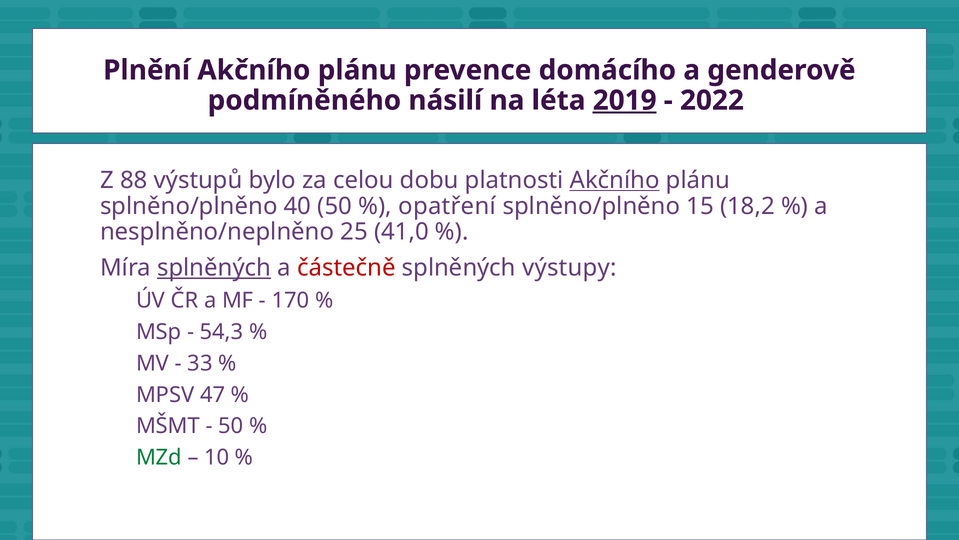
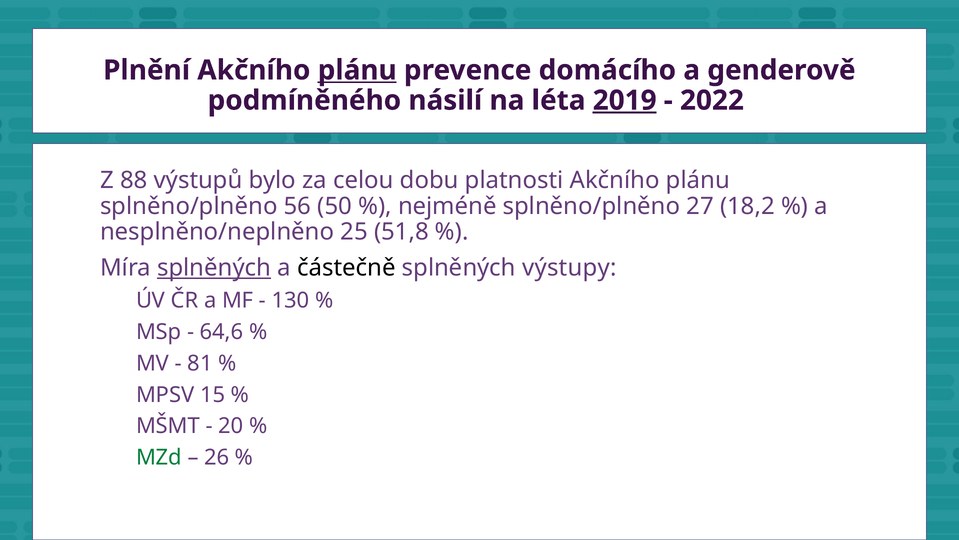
plánu at (357, 70) underline: none -> present
Akčního at (615, 180) underline: present -> none
40: 40 -> 56
opatření: opatření -> nejméně
15: 15 -> 27
41,0: 41,0 -> 51,8
částečně colour: red -> black
170: 170 -> 130
54,3: 54,3 -> 64,6
33: 33 -> 81
47: 47 -> 15
50 at (231, 426): 50 -> 20
10: 10 -> 26
